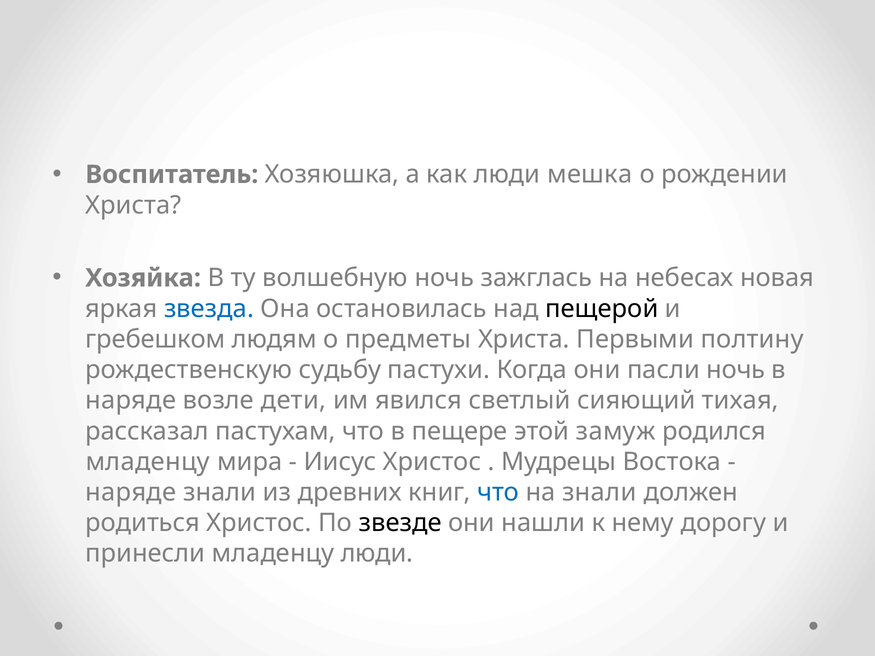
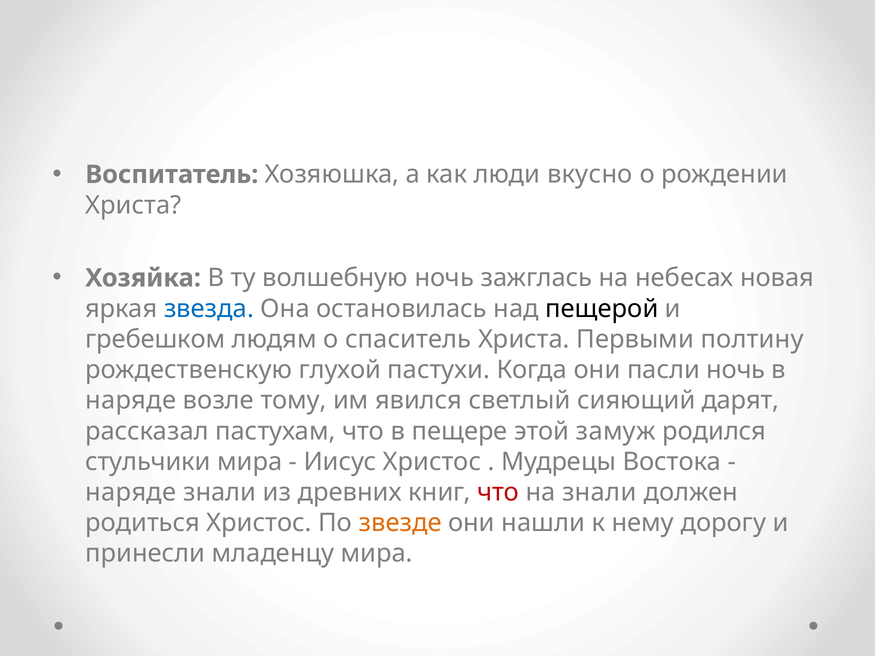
мешка: мешка -> вкусно
предметы: предметы -> спаситель
судьбу: судьбу -> глухой
дети: дети -> тому
тихая: тихая -> дарят
младенцу at (148, 462): младенцу -> стульчики
что at (498, 492) colour: blue -> red
звезде colour: black -> orange
младенцу люди: люди -> мира
